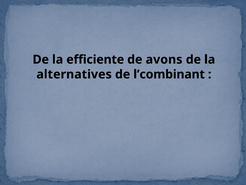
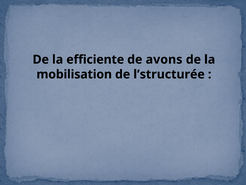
alternatives: alternatives -> mobilisation
l’combinant: l’combinant -> l’structurée
